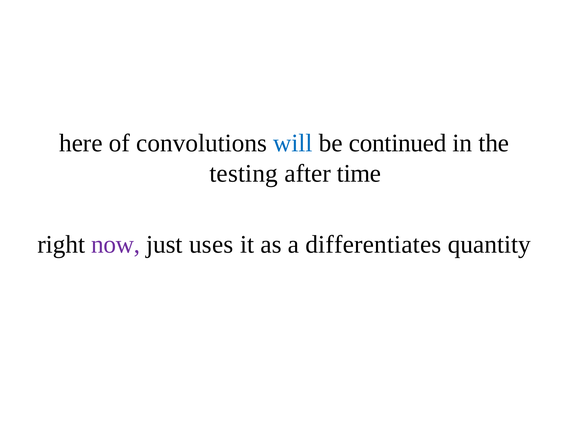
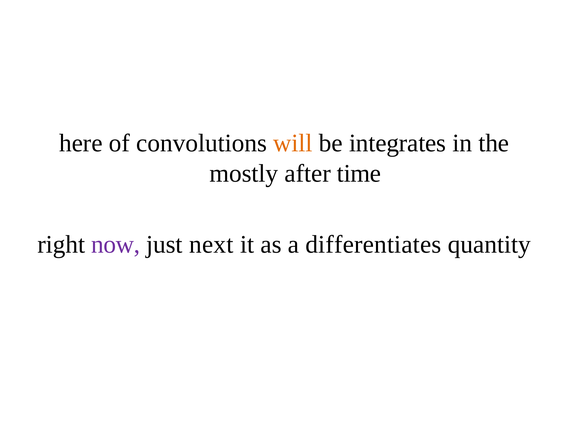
will colour: blue -> orange
continued: continued -> integrates
testing: testing -> mostly
uses: uses -> next
